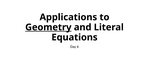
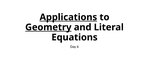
Applications underline: none -> present
